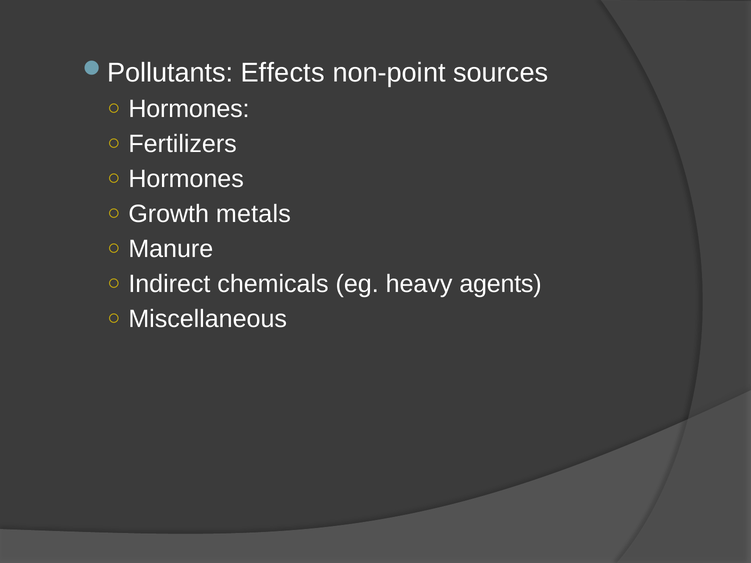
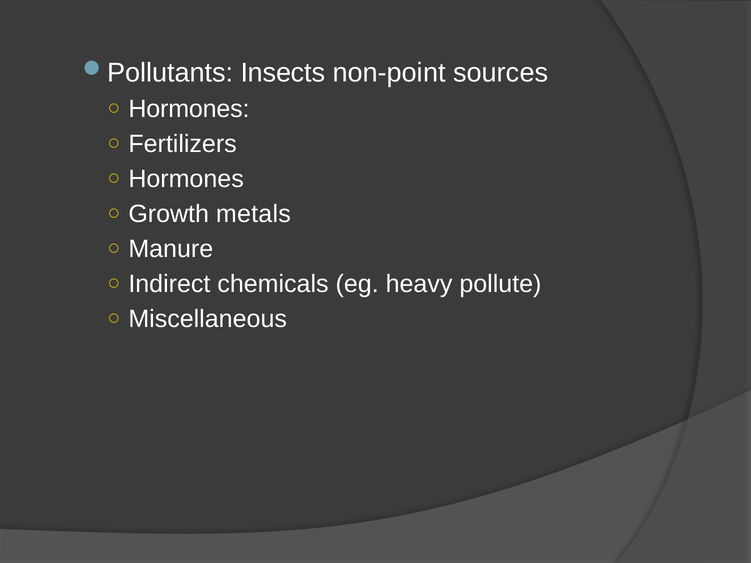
Effects: Effects -> Insects
agents: agents -> pollute
